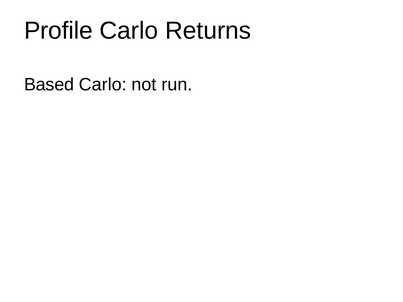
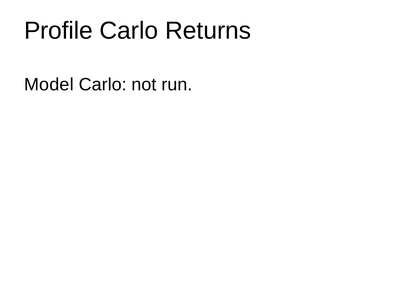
Based: Based -> Model
